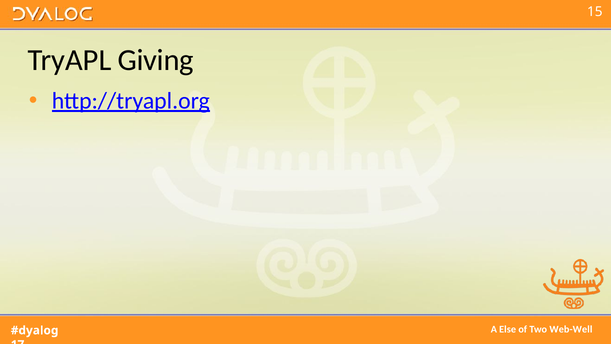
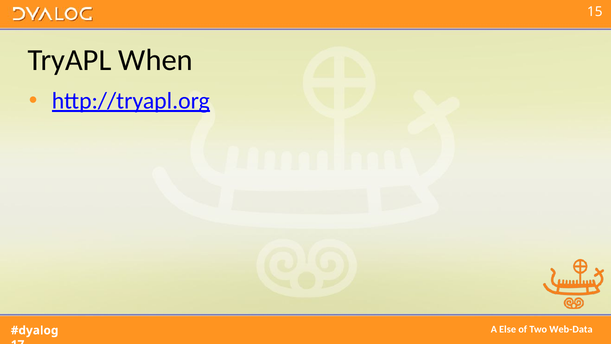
Giving: Giving -> When
Web-Well: Web-Well -> Web-Data
